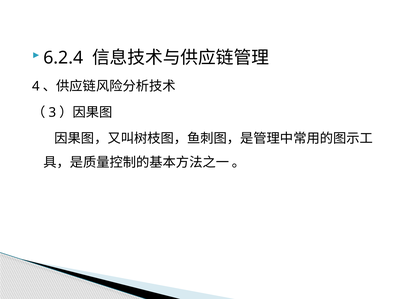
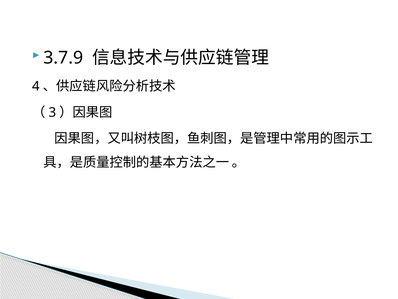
6.2.4: 6.2.4 -> 3.7.9
